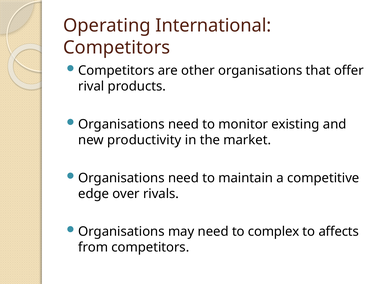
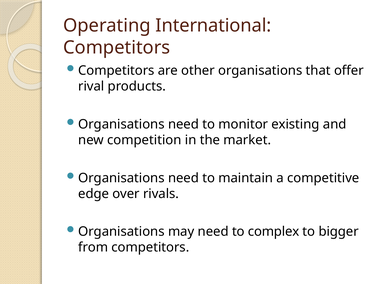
productivity: productivity -> competition
affects: affects -> bigger
